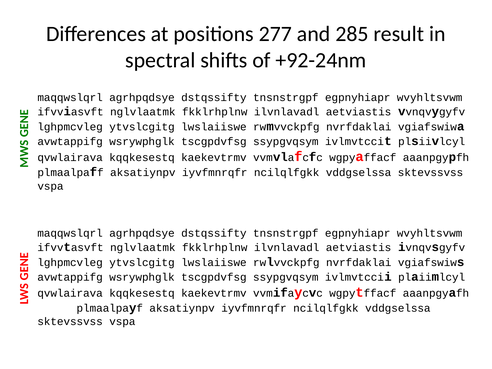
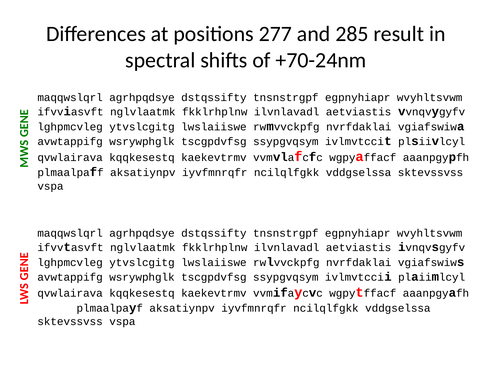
+92-24nm: +92-24nm -> +70-24nm
